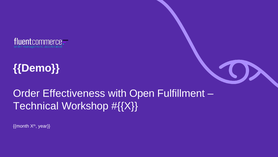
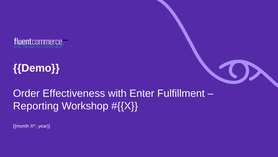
Open: Open -> Enter
Technical: Technical -> Reporting
